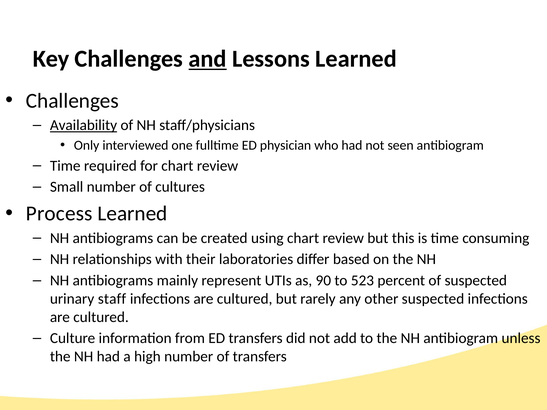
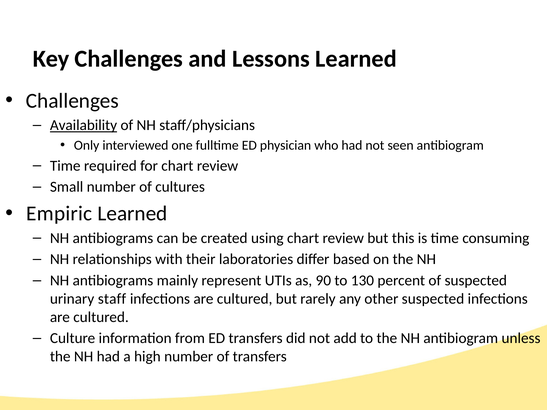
and underline: present -> none
Process: Process -> Empiric
523: 523 -> 130
